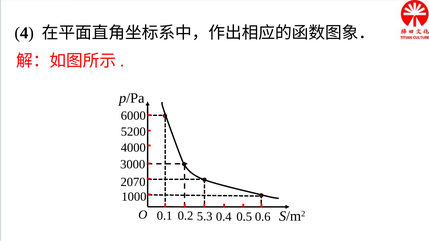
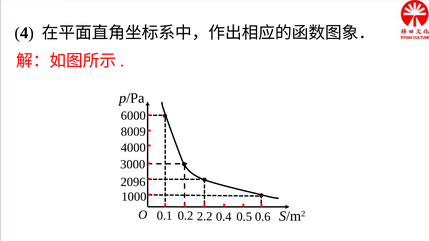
5200: 5200 -> 8009
2070: 2070 -> 2096
5.3: 5.3 -> 2.2
